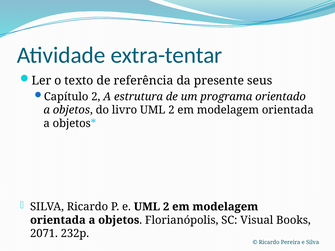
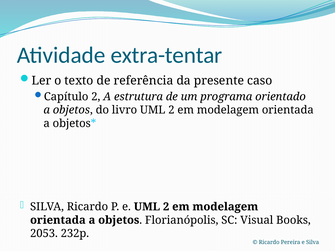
seus: seus -> caso
2071: 2071 -> 2053
